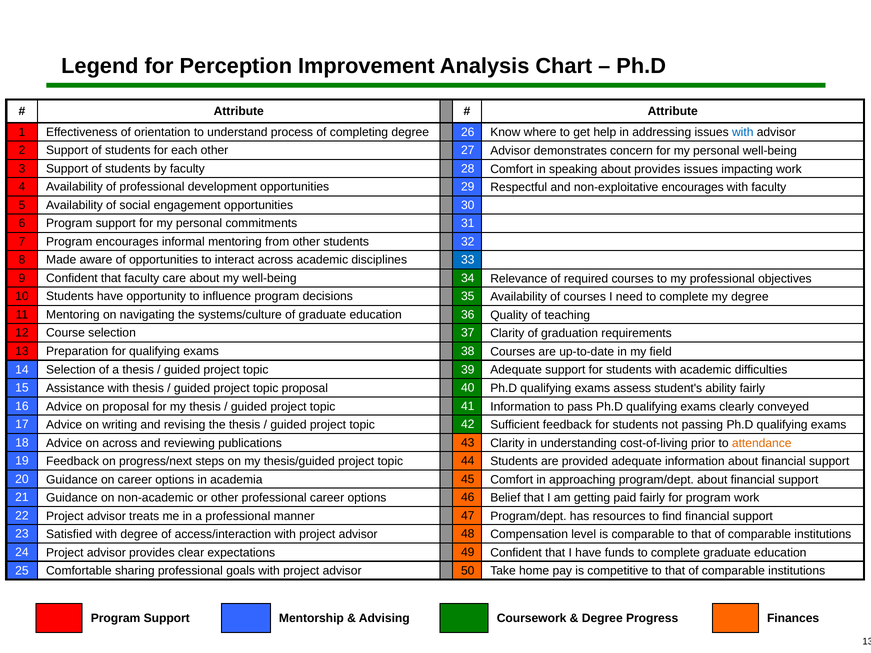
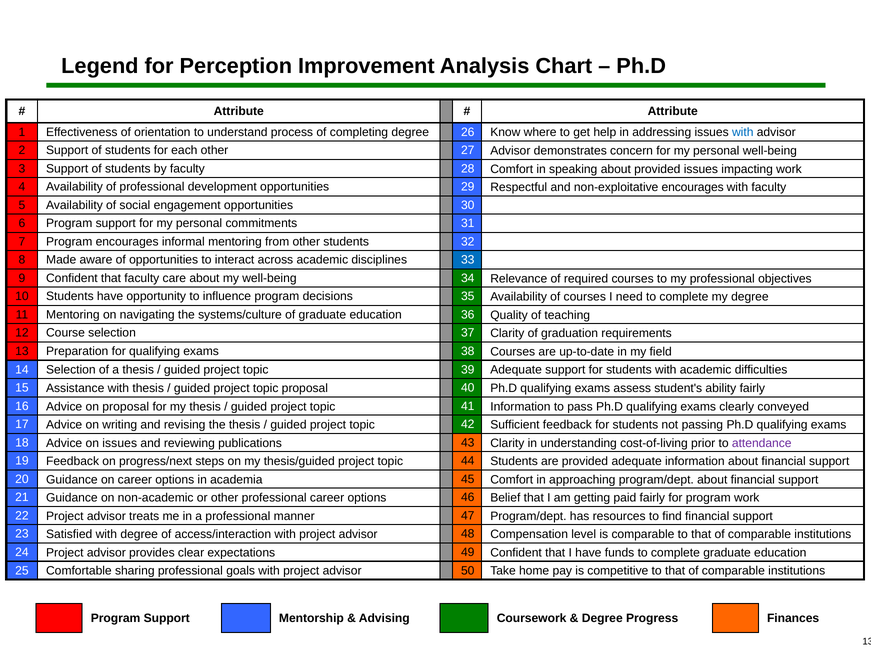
about provides: provides -> provided
on across: across -> issues
attendance colour: orange -> purple
